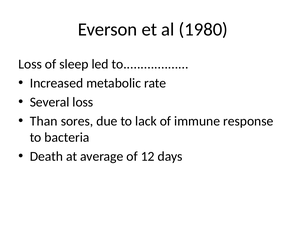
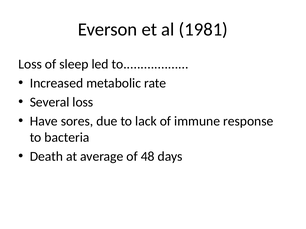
1980: 1980 -> 1981
Than: Than -> Have
12: 12 -> 48
